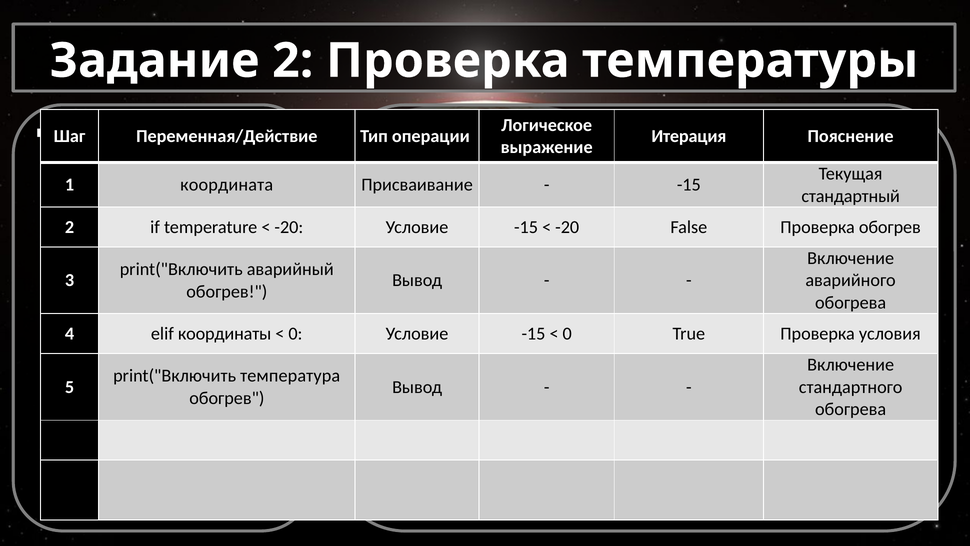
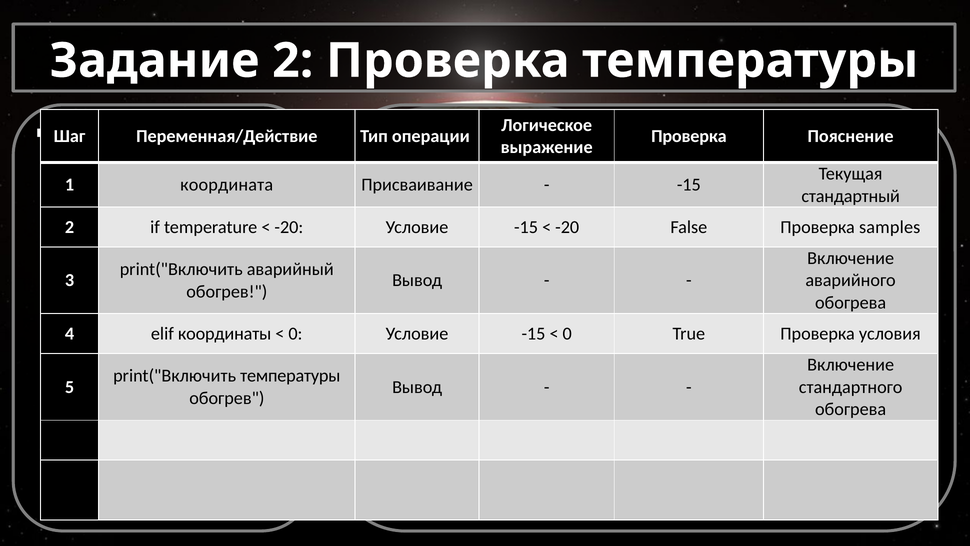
Итерация at (689, 136): Итерация -> Проверка
Проверка обогрев: обогрев -> samples
print("Включить температура: температура -> температуры
